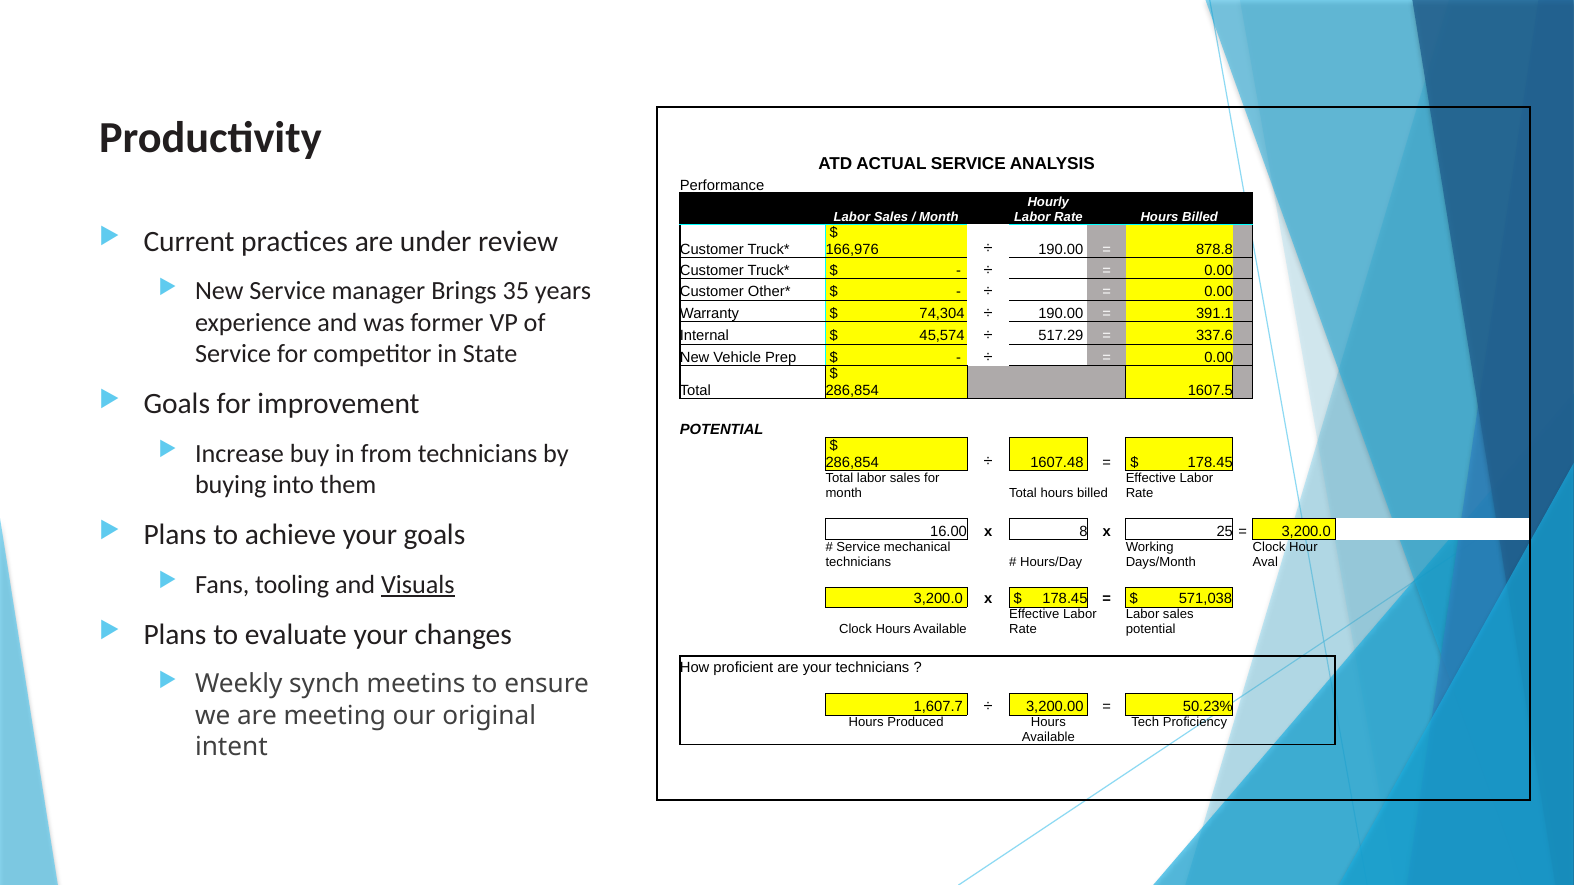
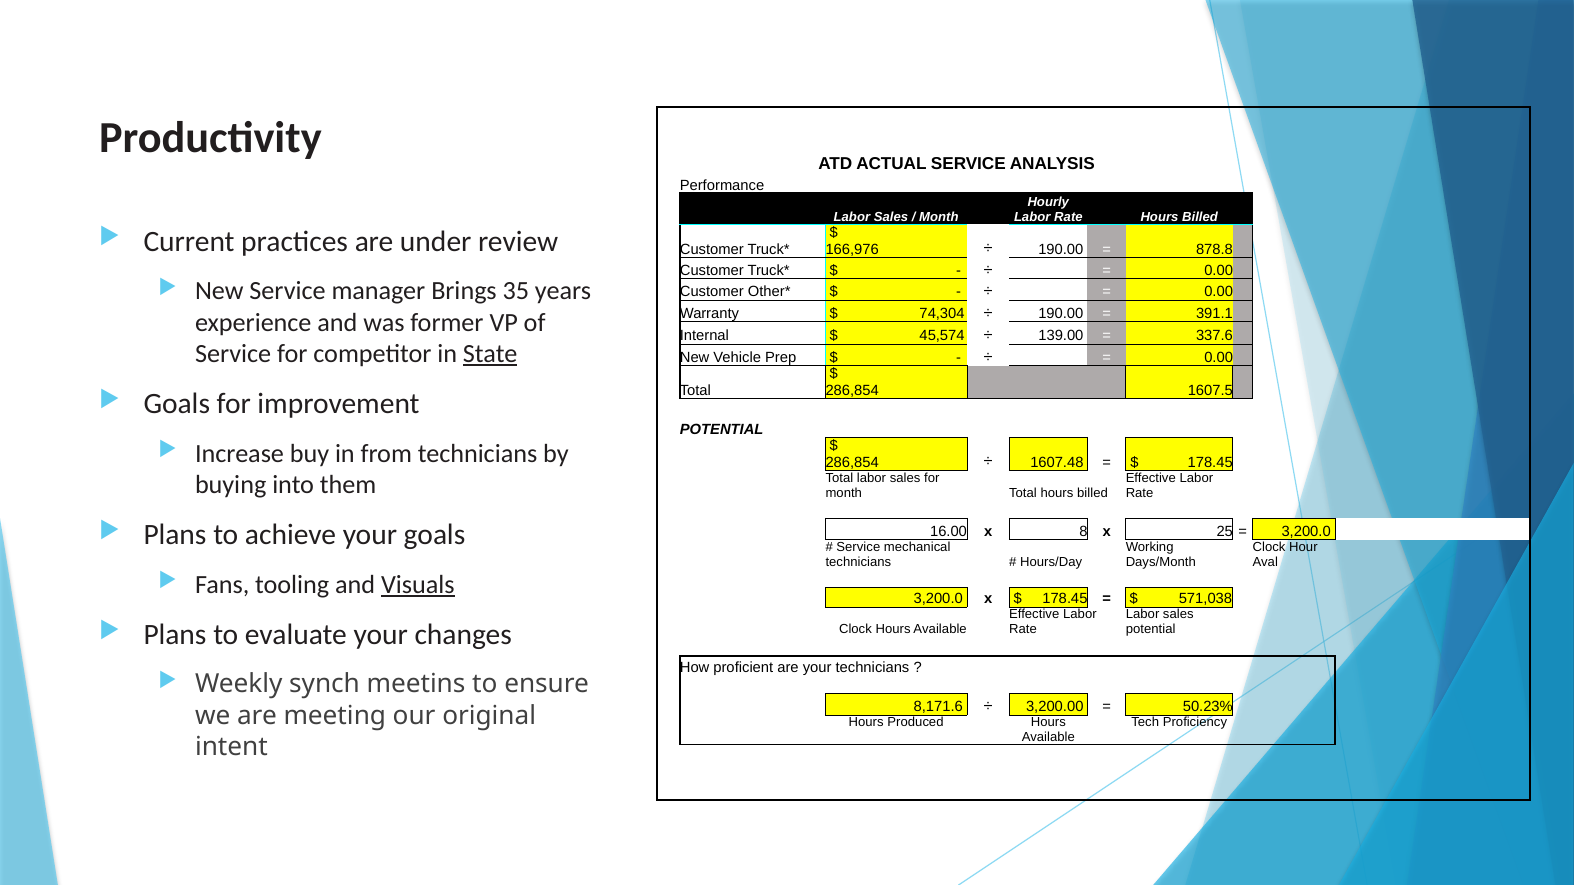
517.29: 517.29 -> 139.00
State underline: none -> present
1,607.7: 1,607.7 -> 8,171.6
